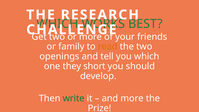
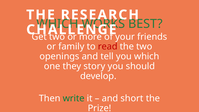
read colour: orange -> red
short: short -> story
and more: more -> short
